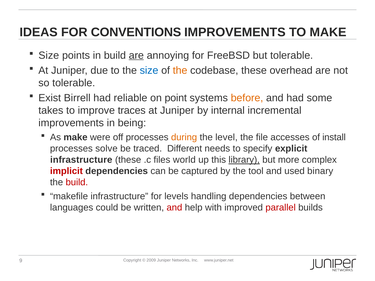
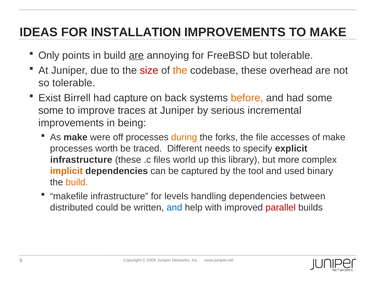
CONVENTIONS: CONVENTIONS -> INSTALLATION
Size at (49, 55): Size -> Only
size at (149, 70) colour: blue -> red
reliable: reliable -> capture
point: point -> back
takes at (51, 111): takes -> some
internal: internal -> serious
level: level -> forks
of install: install -> make
solve: solve -> worth
library underline: present -> none
implicit colour: red -> orange
build at (77, 183) colour: red -> orange
languages: languages -> distributed
and at (174, 208) colour: red -> blue
